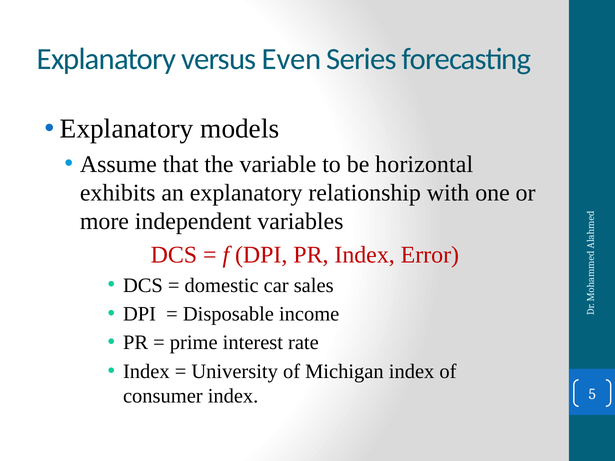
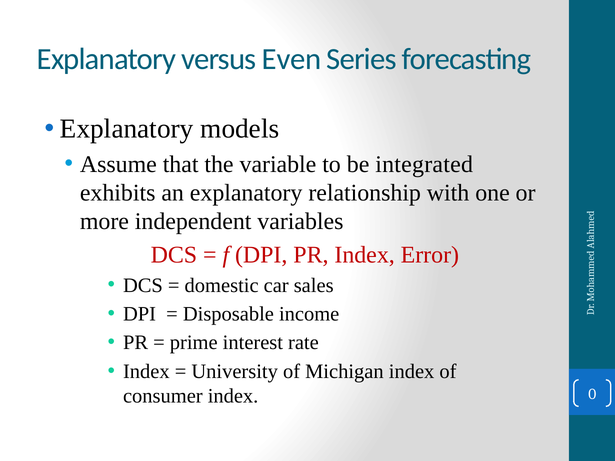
horizontal: horizontal -> integrated
5: 5 -> 0
